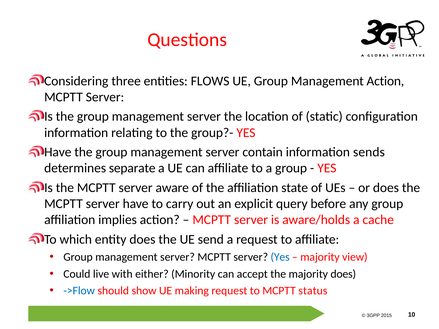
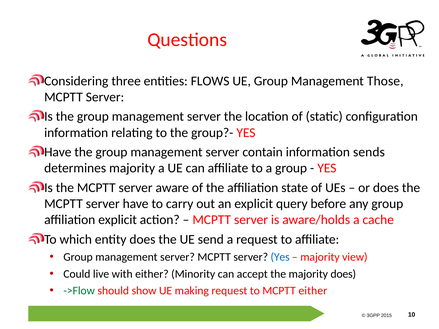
Management Action: Action -> Those
determines separate: separate -> majority
affiliation implies: implies -> explicit
->Flow colour: blue -> green
MCPTT status: status -> either
